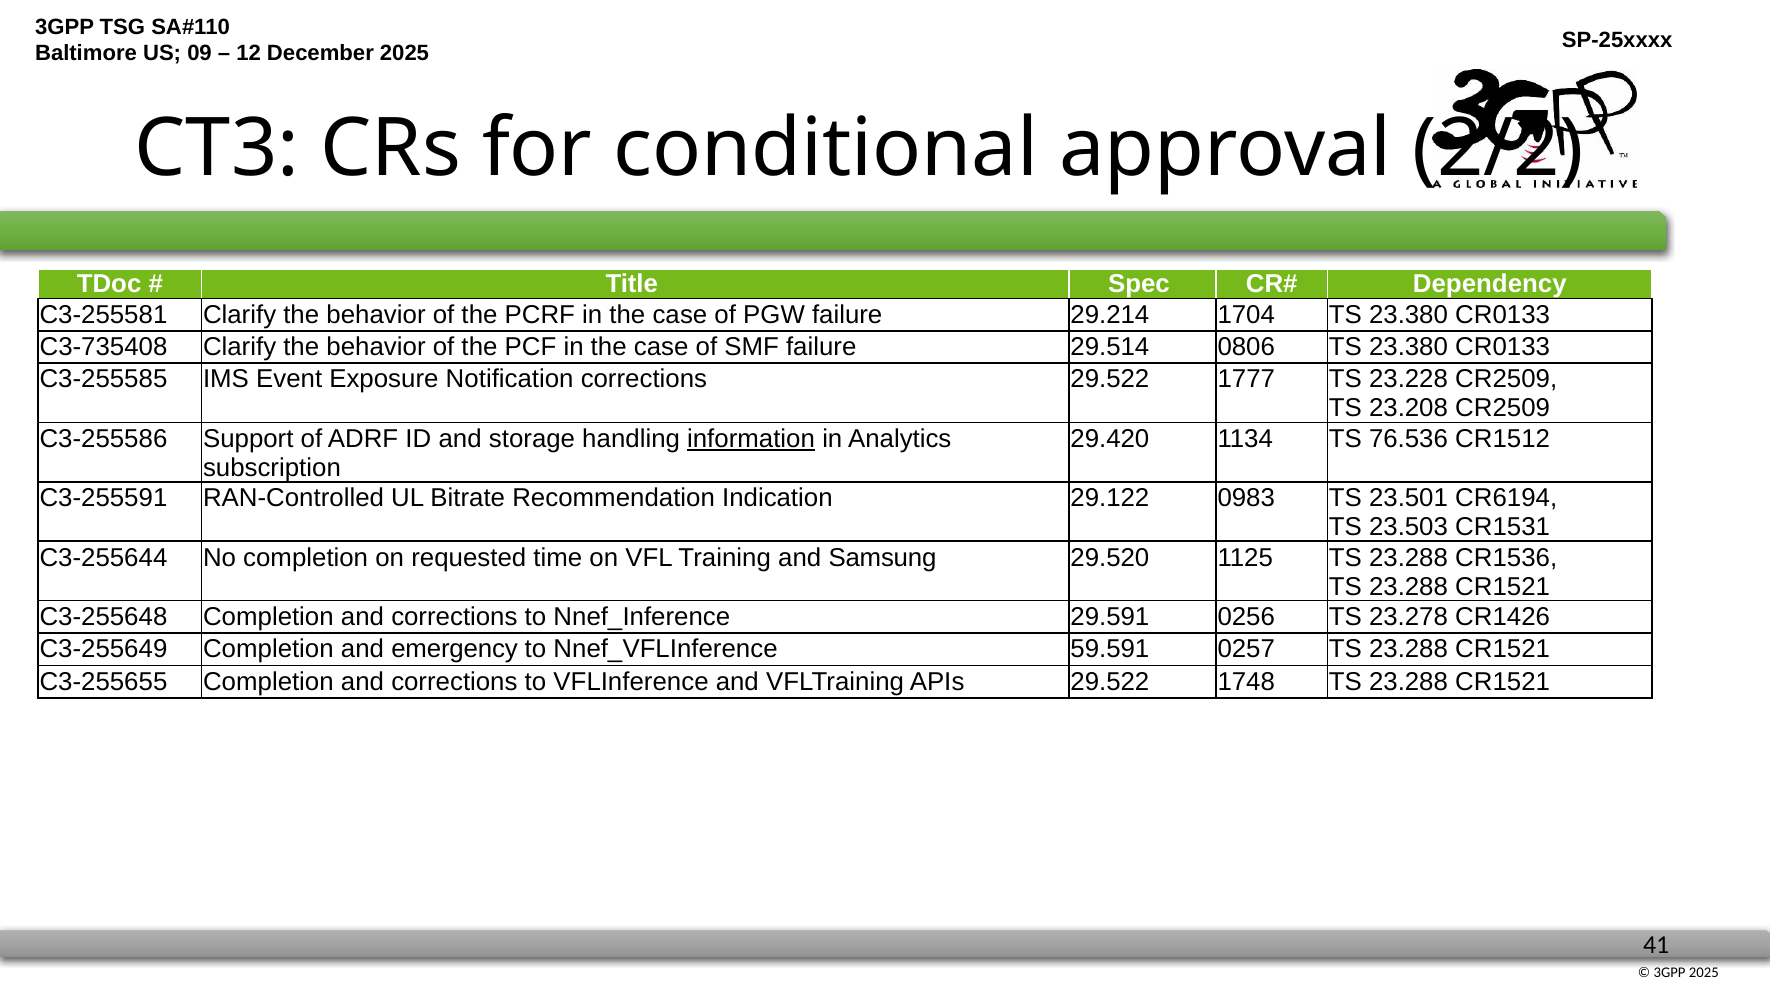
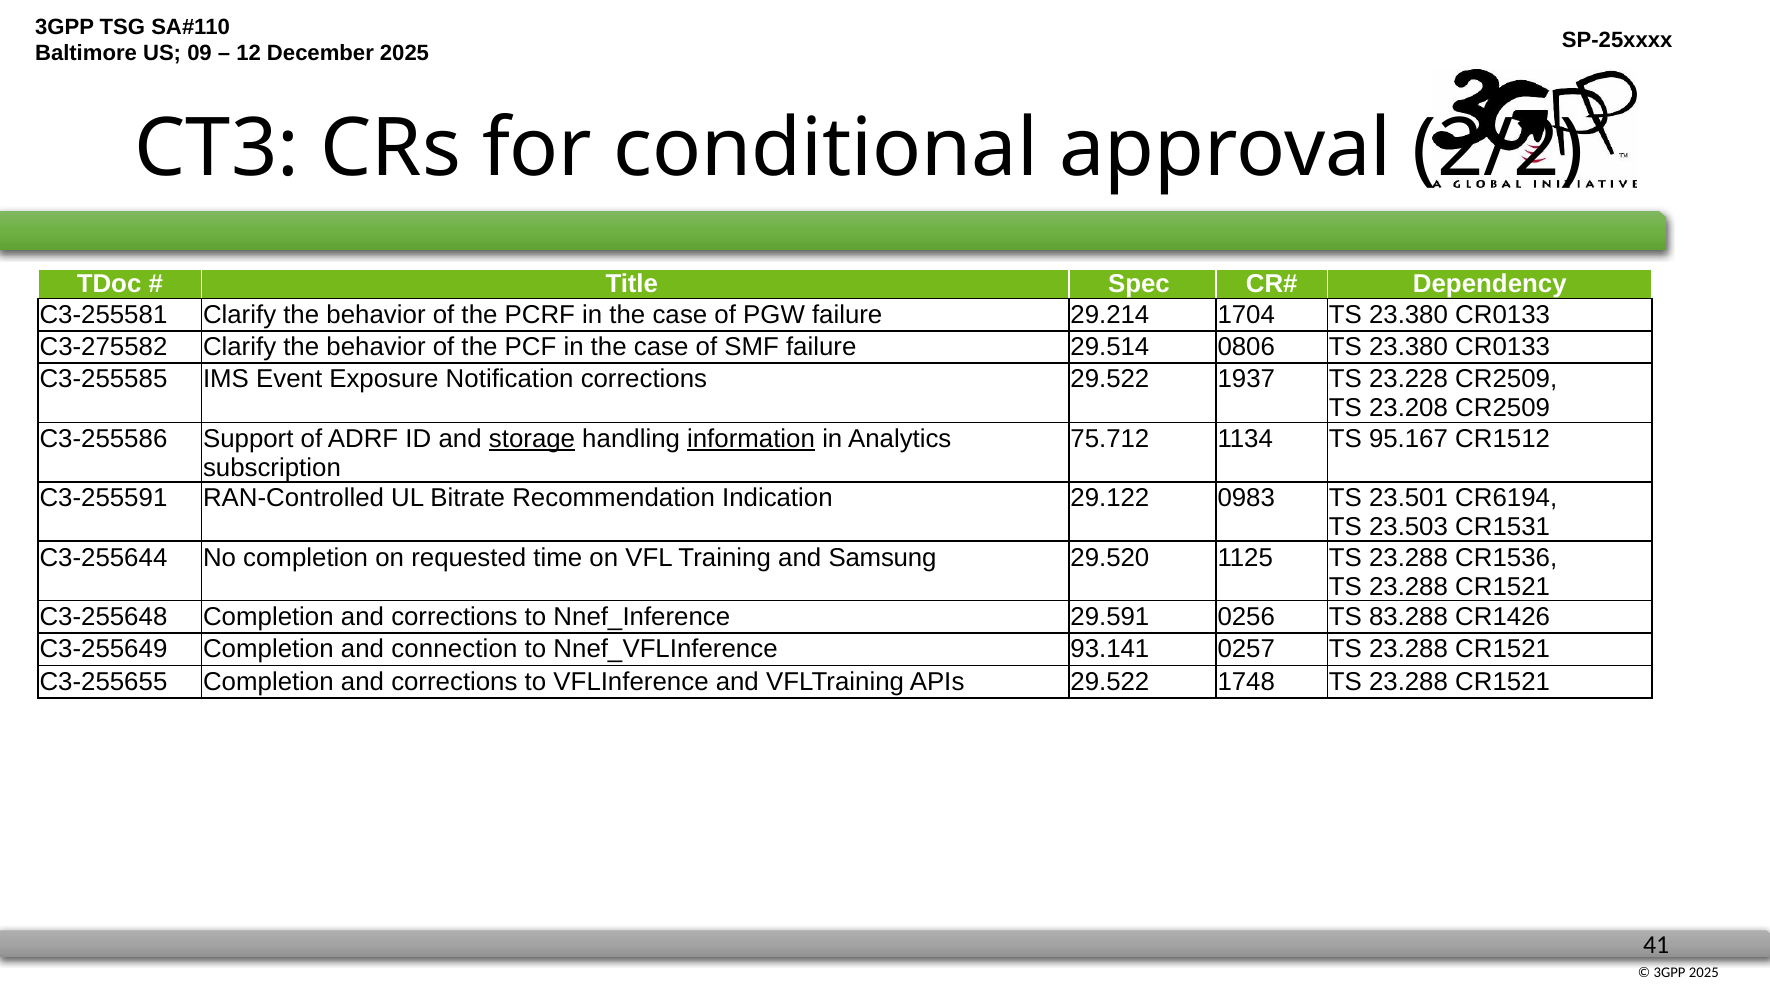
C3-735408: C3-735408 -> C3-275582
1777: 1777 -> 1937
storage underline: none -> present
29.420: 29.420 -> 75.712
76.536: 76.536 -> 95.167
23.278: 23.278 -> 83.288
emergency: emergency -> connection
59.591: 59.591 -> 93.141
